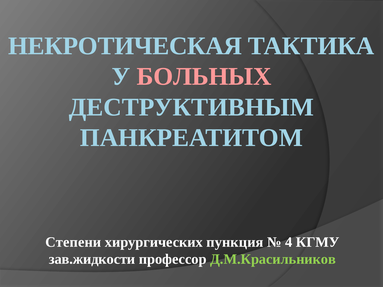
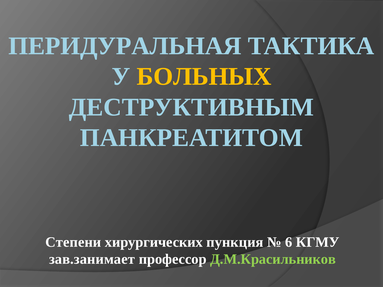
НЕКРОТИЧЕСКАЯ: НЕКРОТИЧЕСКАЯ -> ПЕРИДУРАЛЬНАЯ
БОЛЬНЫХ colour: pink -> yellow
4: 4 -> 6
зав.жидкости: зав.жидкости -> зав.занимает
